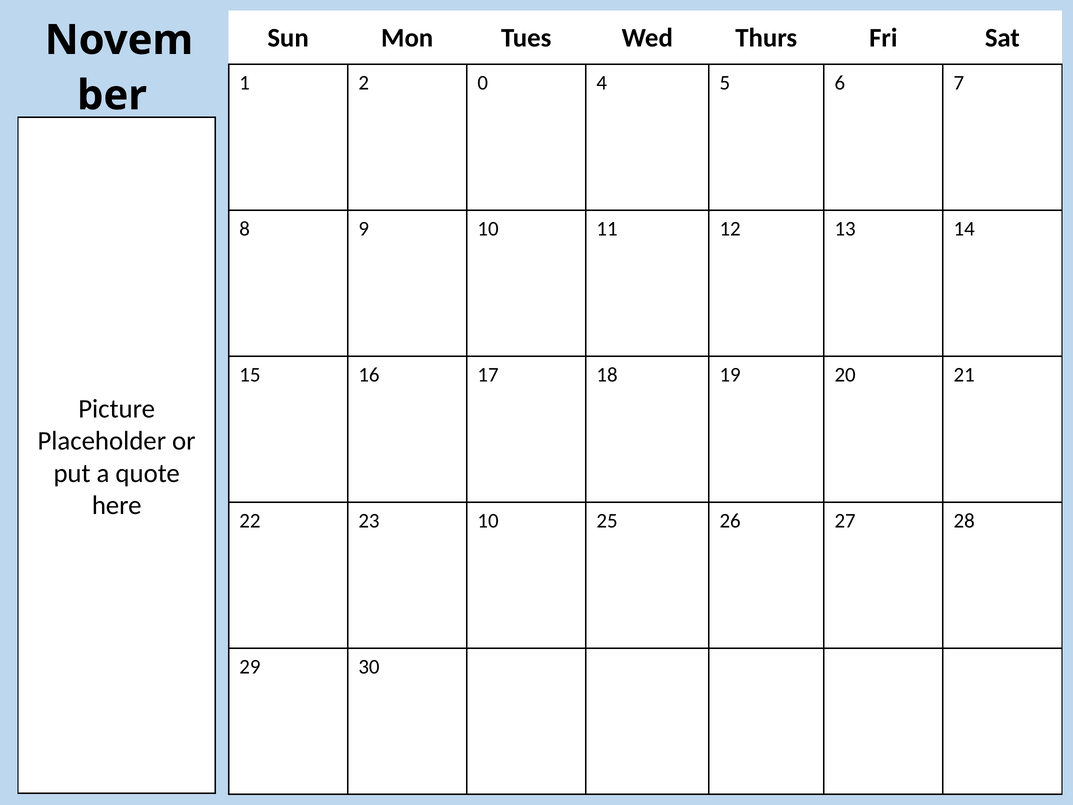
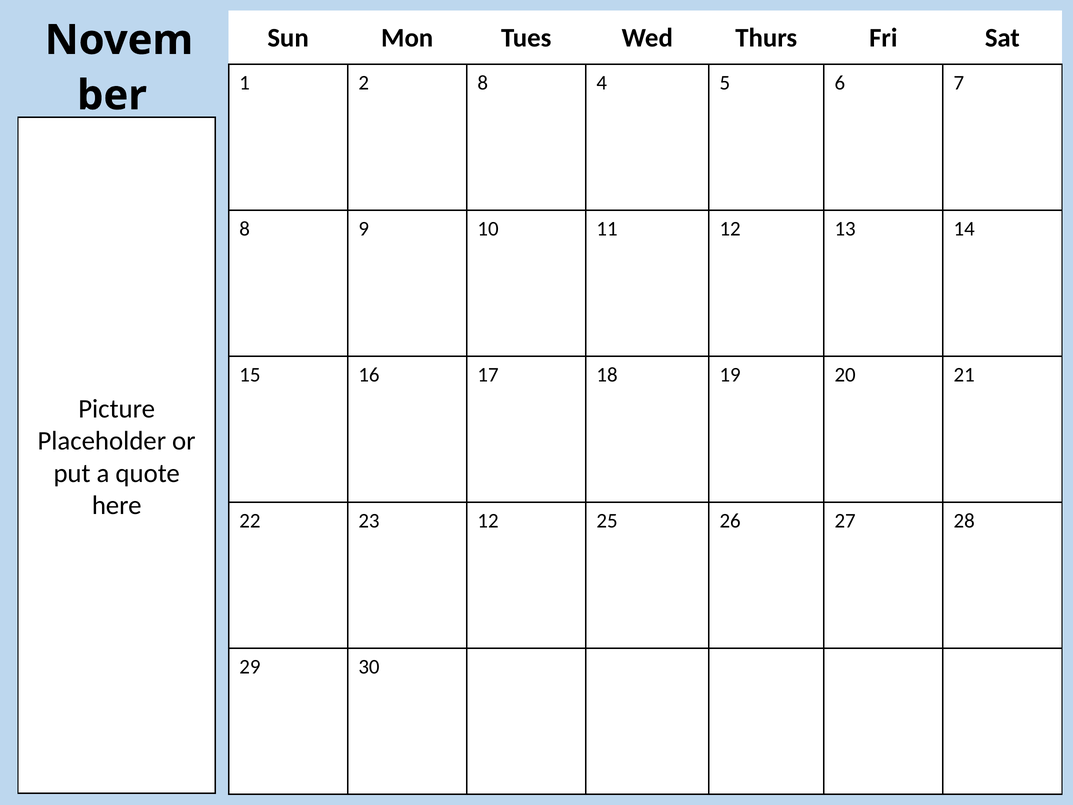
2 0: 0 -> 8
23 10: 10 -> 12
